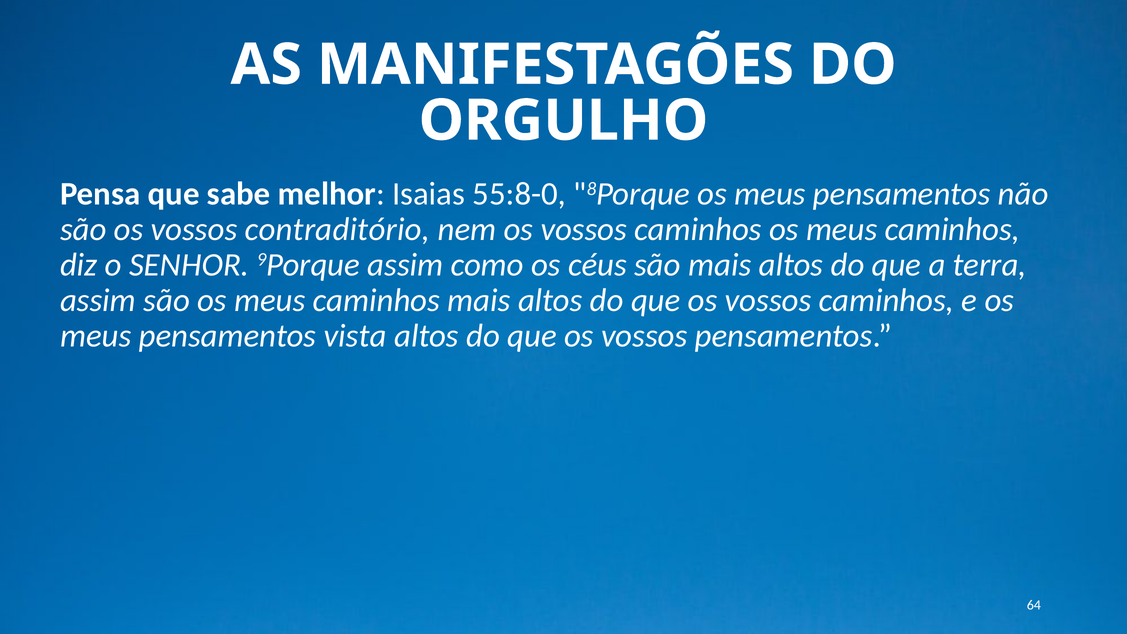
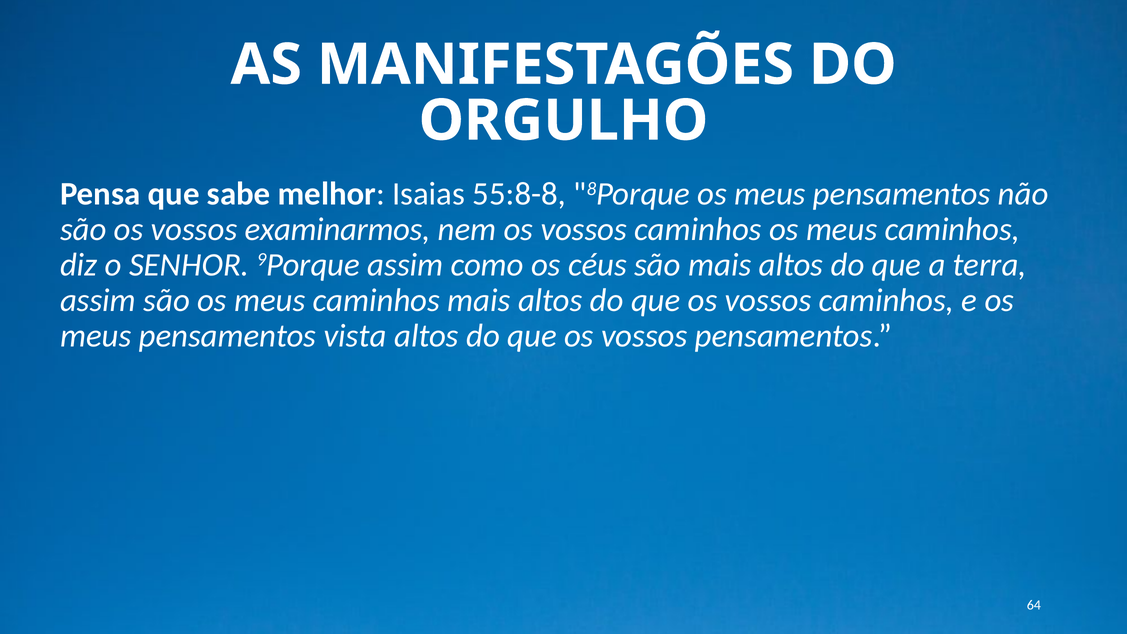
55:8-0: 55:8-0 -> 55:8-8
contraditório: contraditório -> examinarmos
